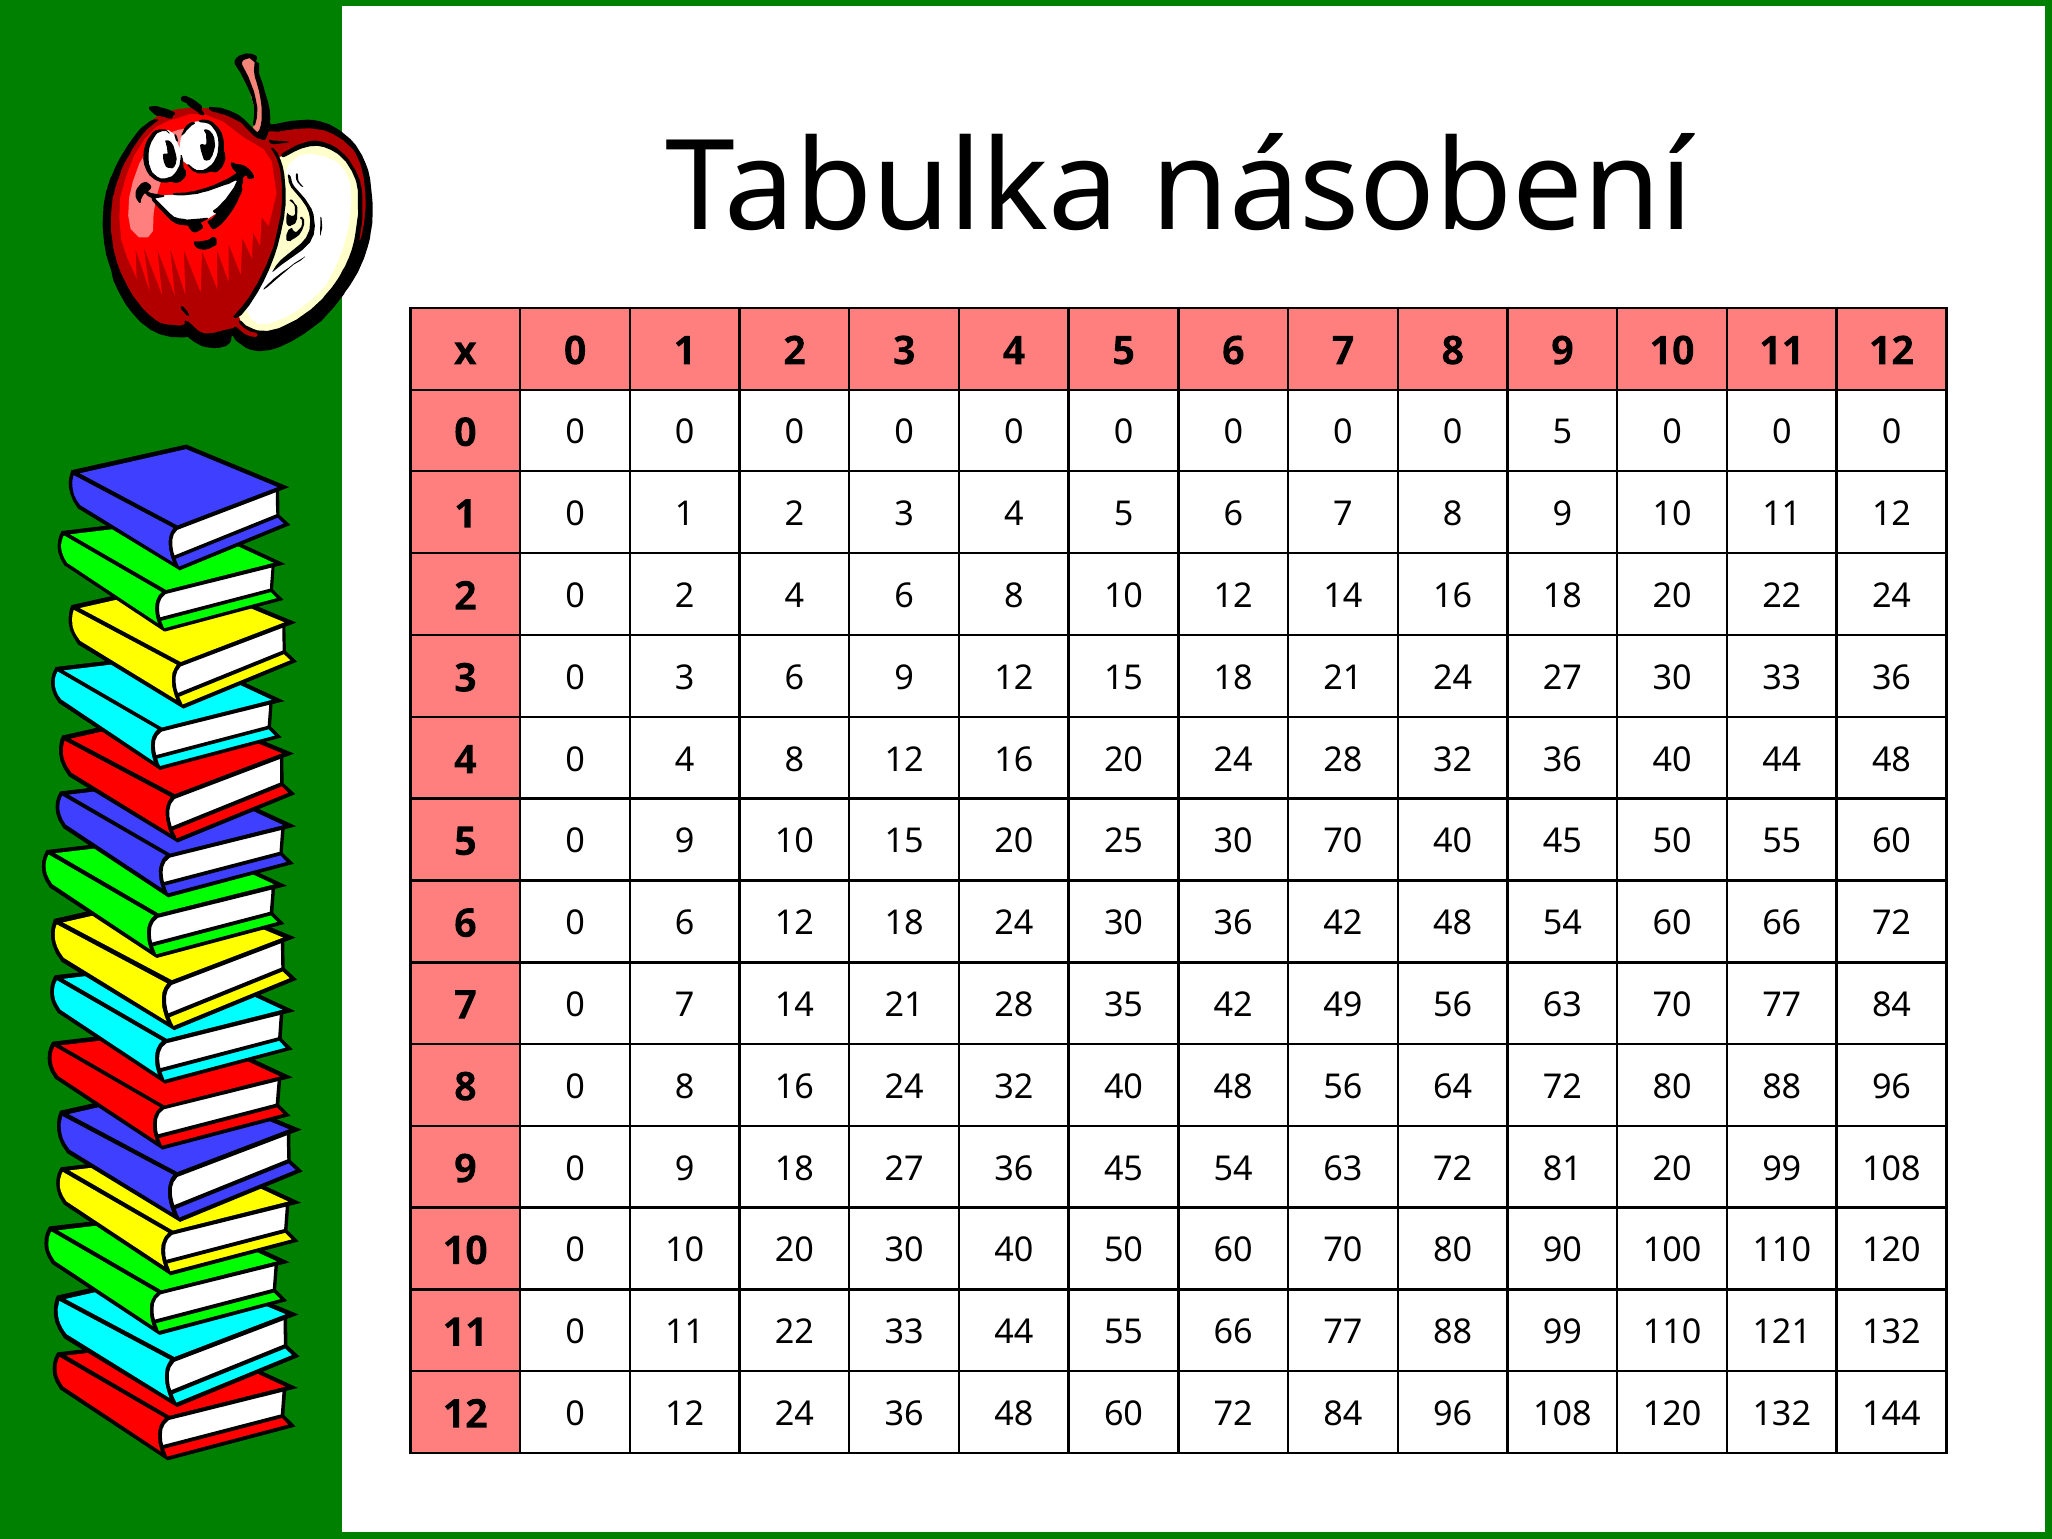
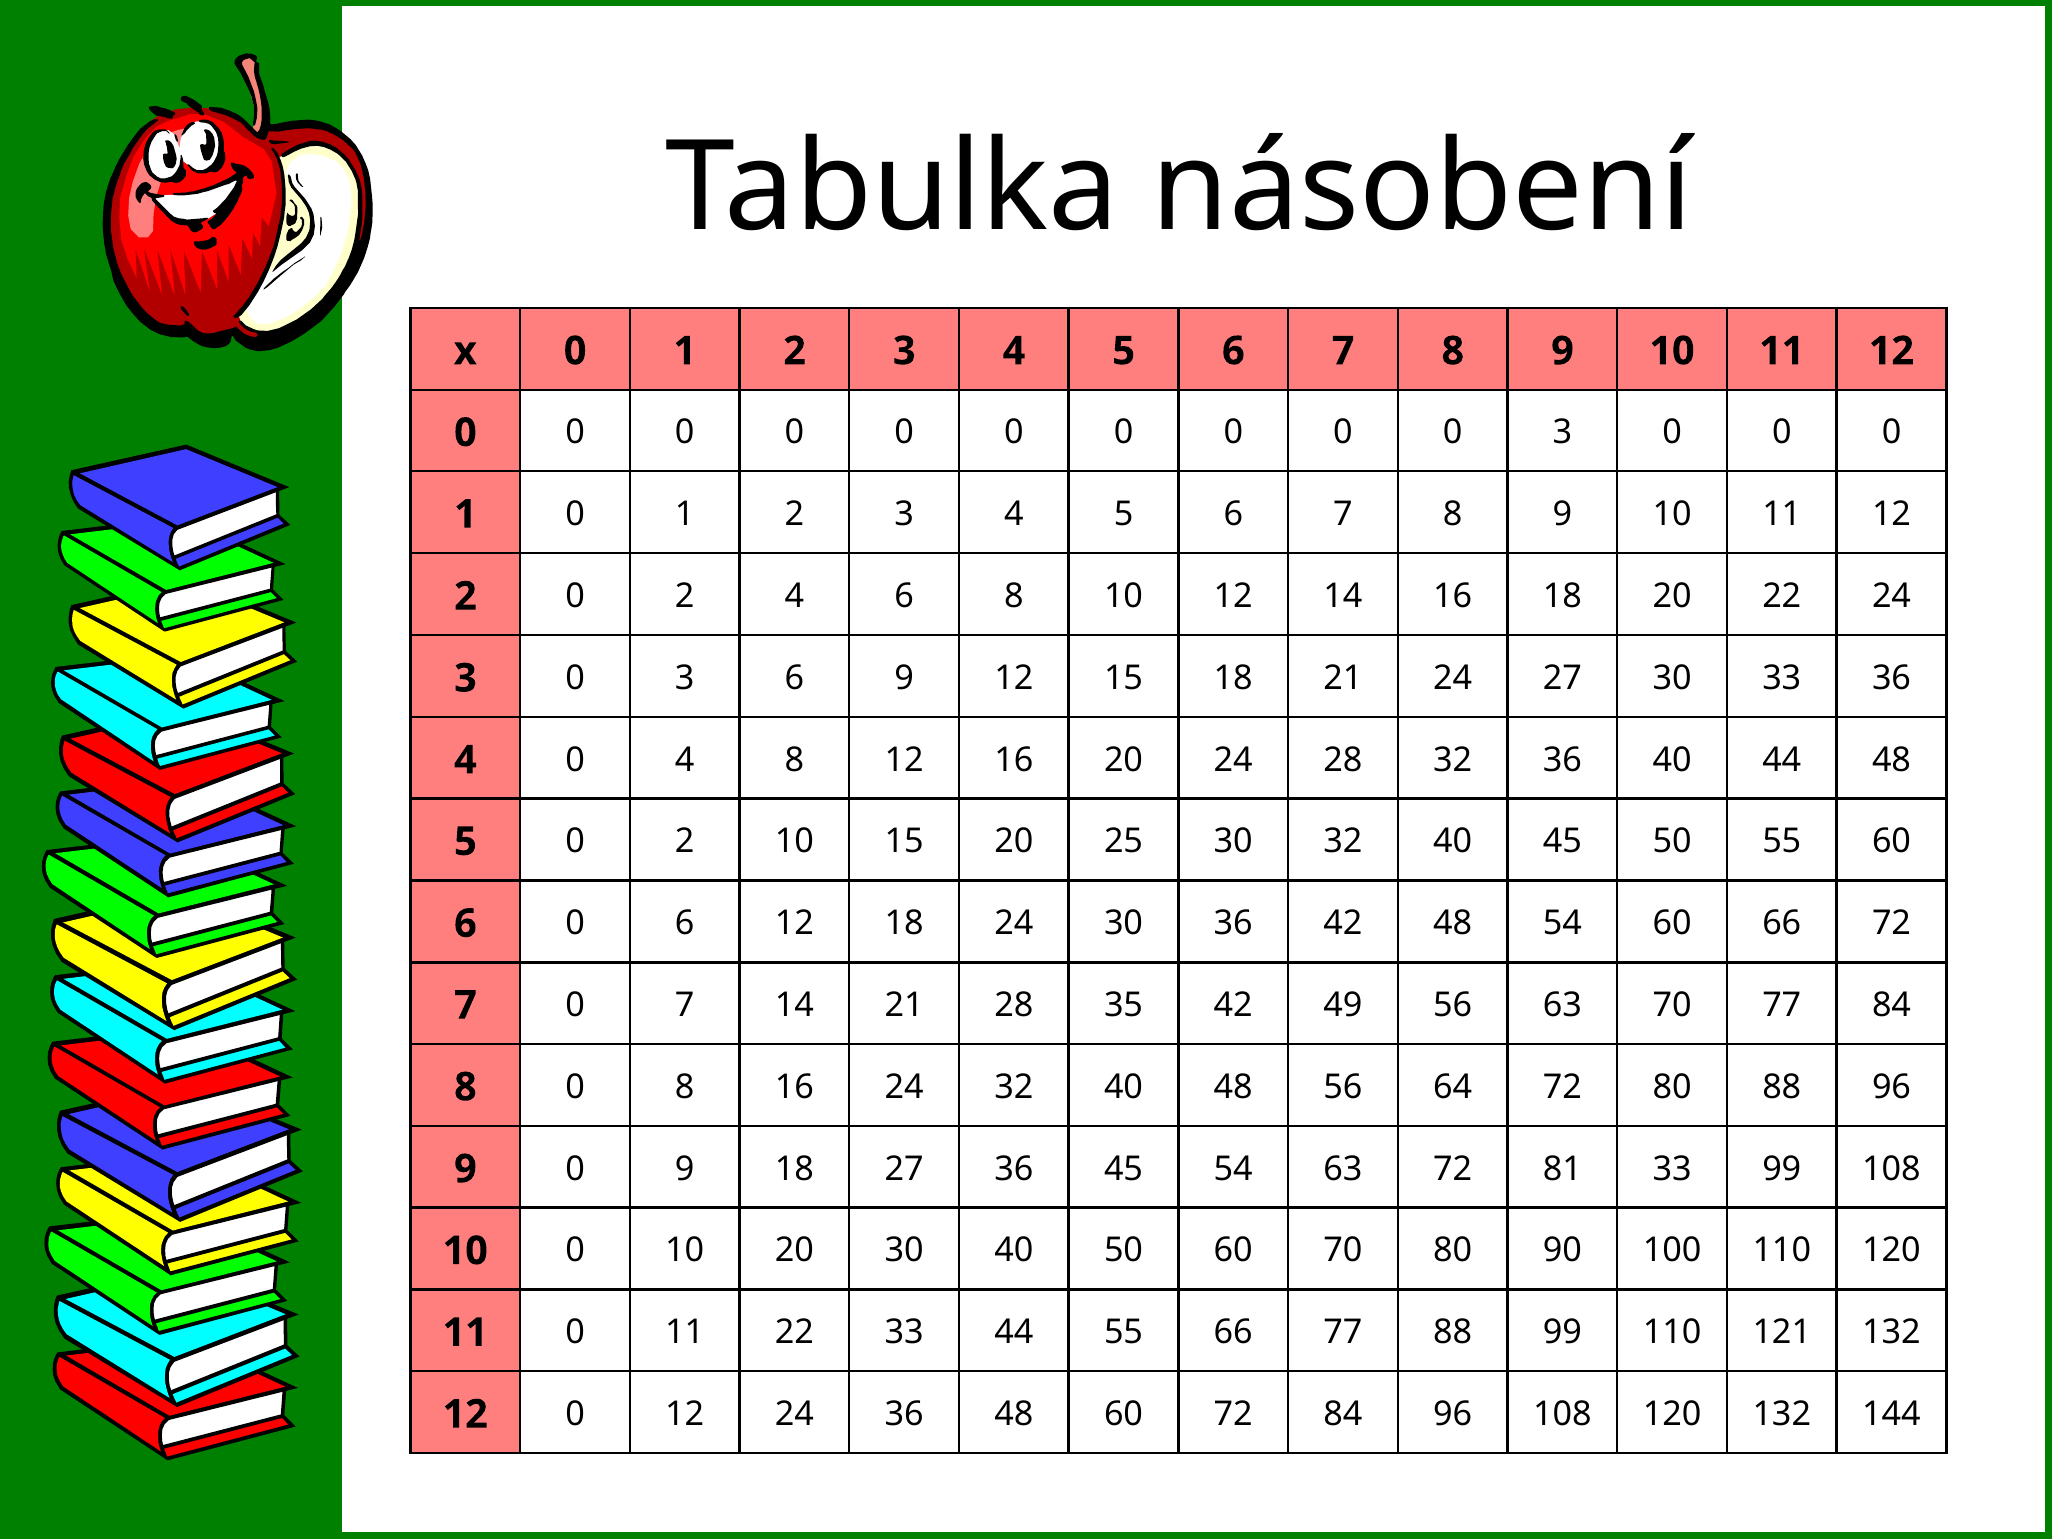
0 0 5: 5 -> 3
5 0 9: 9 -> 2
30 70: 70 -> 32
81 20: 20 -> 33
